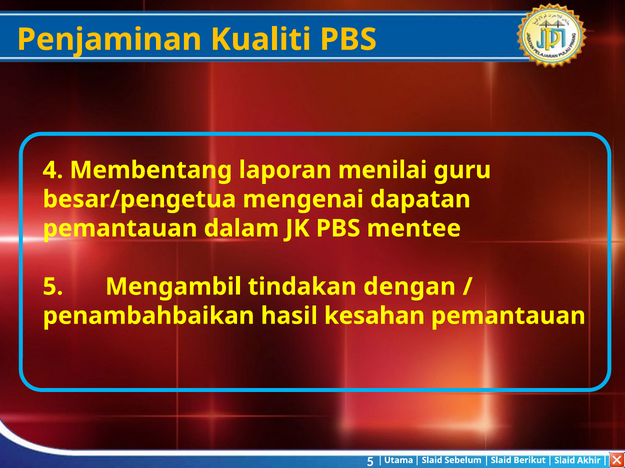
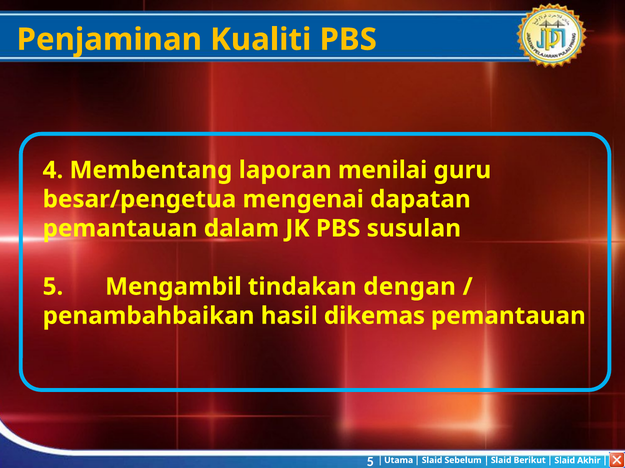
mentee: mentee -> susulan
kesahan: kesahan -> dikemas
